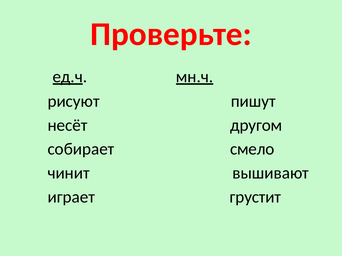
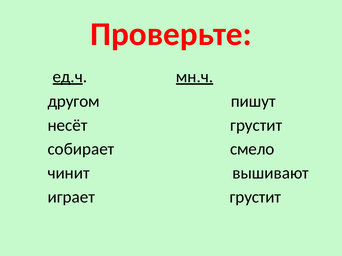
рисуют: рисуют -> другом
несёт другом: другом -> грустит
